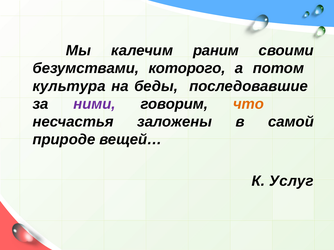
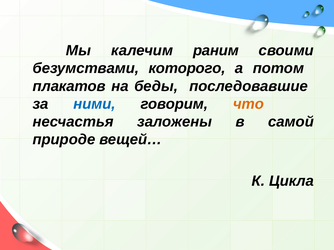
культура: культура -> плакатов
ними colour: purple -> blue
Услуг: Услуг -> Цикла
